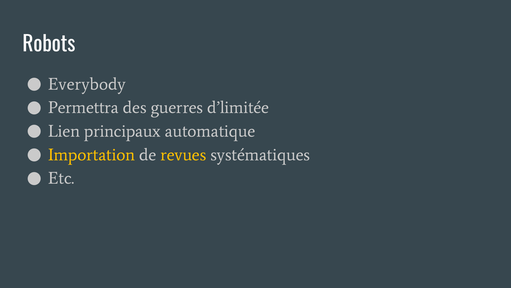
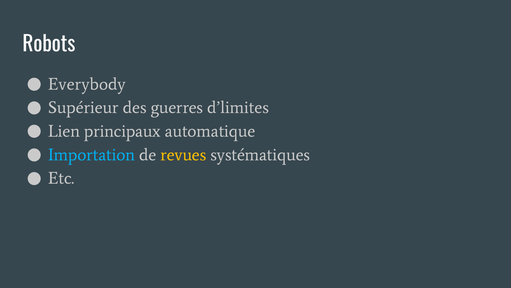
Permettra: Permettra -> Supérieur
d’limitée: d’limitée -> d’limites
Importation colour: yellow -> light blue
